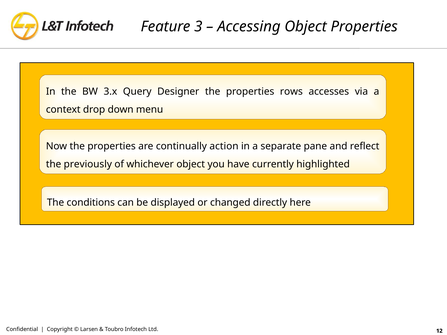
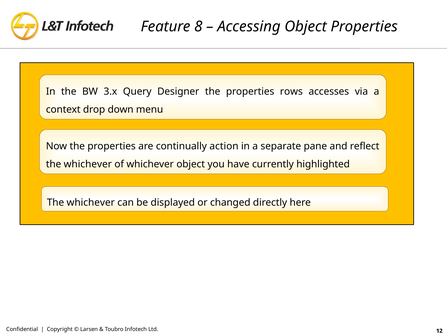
3: 3 -> 8
previously at (88, 164): previously -> whichever
conditions at (91, 203): conditions -> whichever
